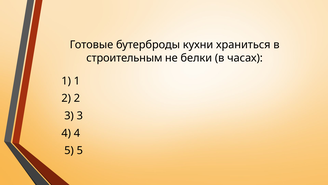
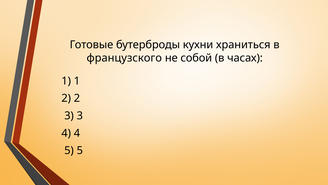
строительным: строительным -> французского
белки: белки -> собой
